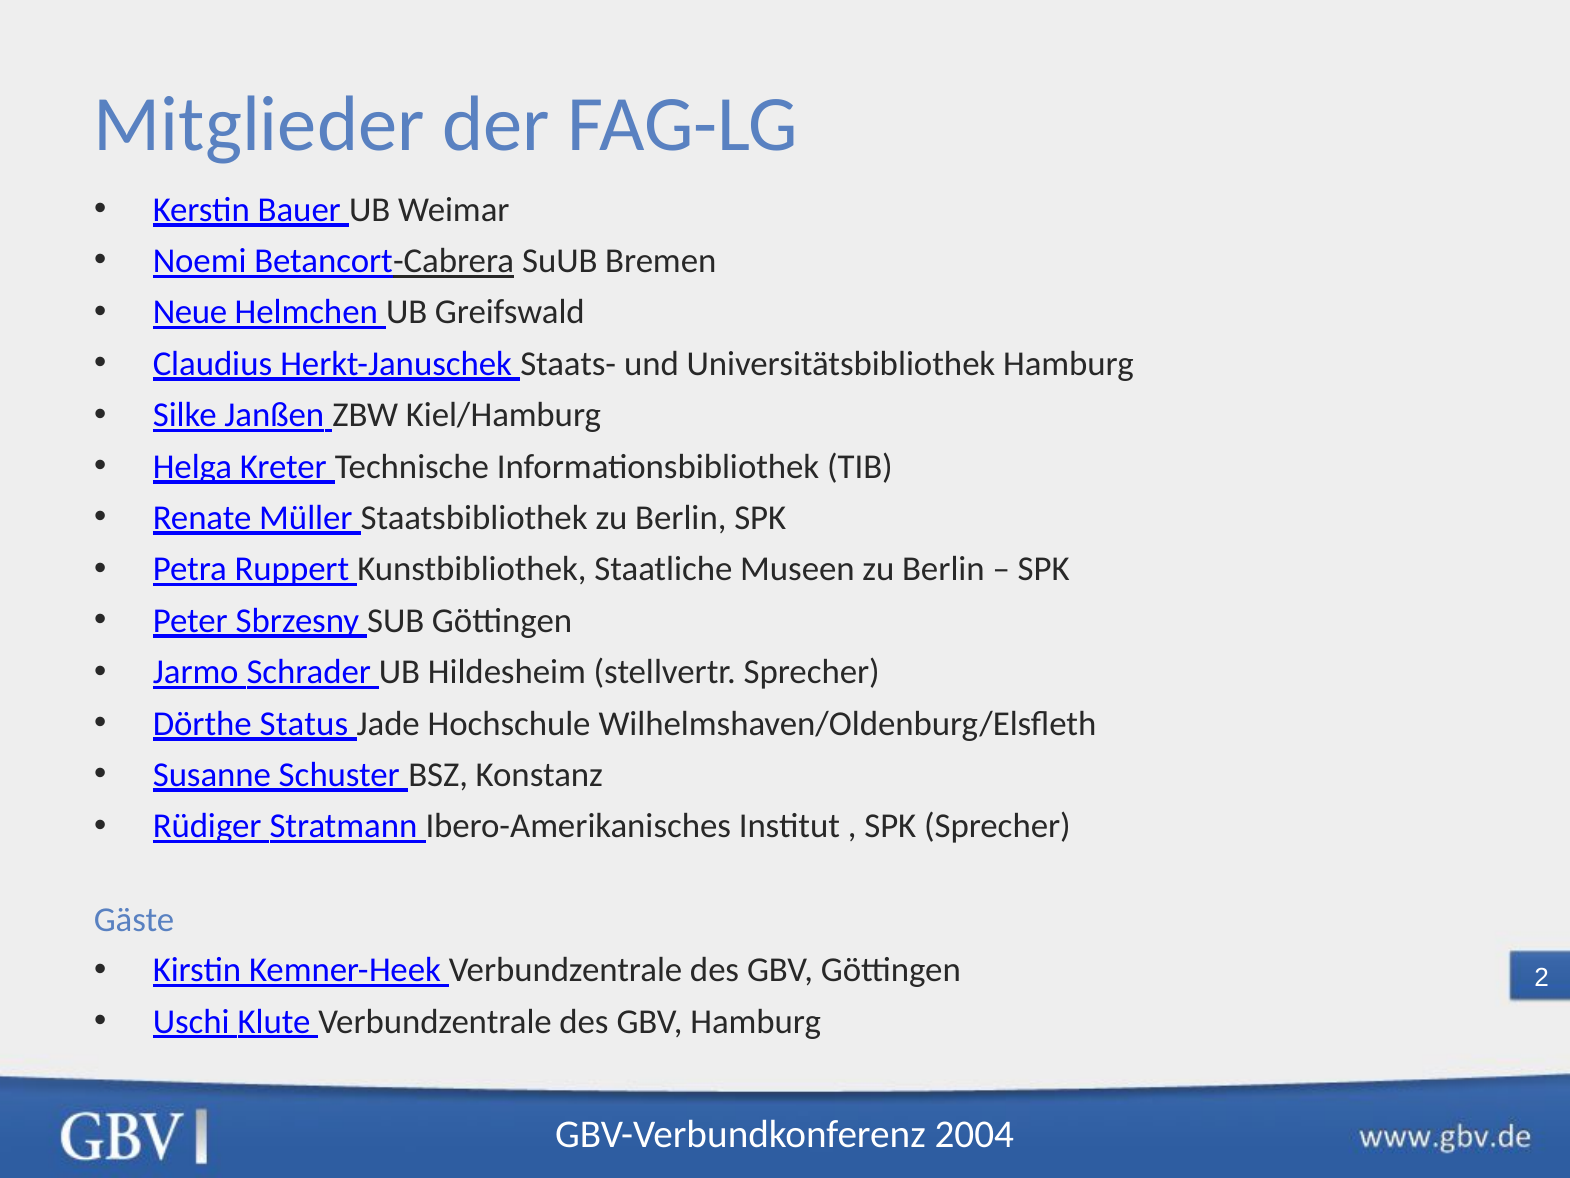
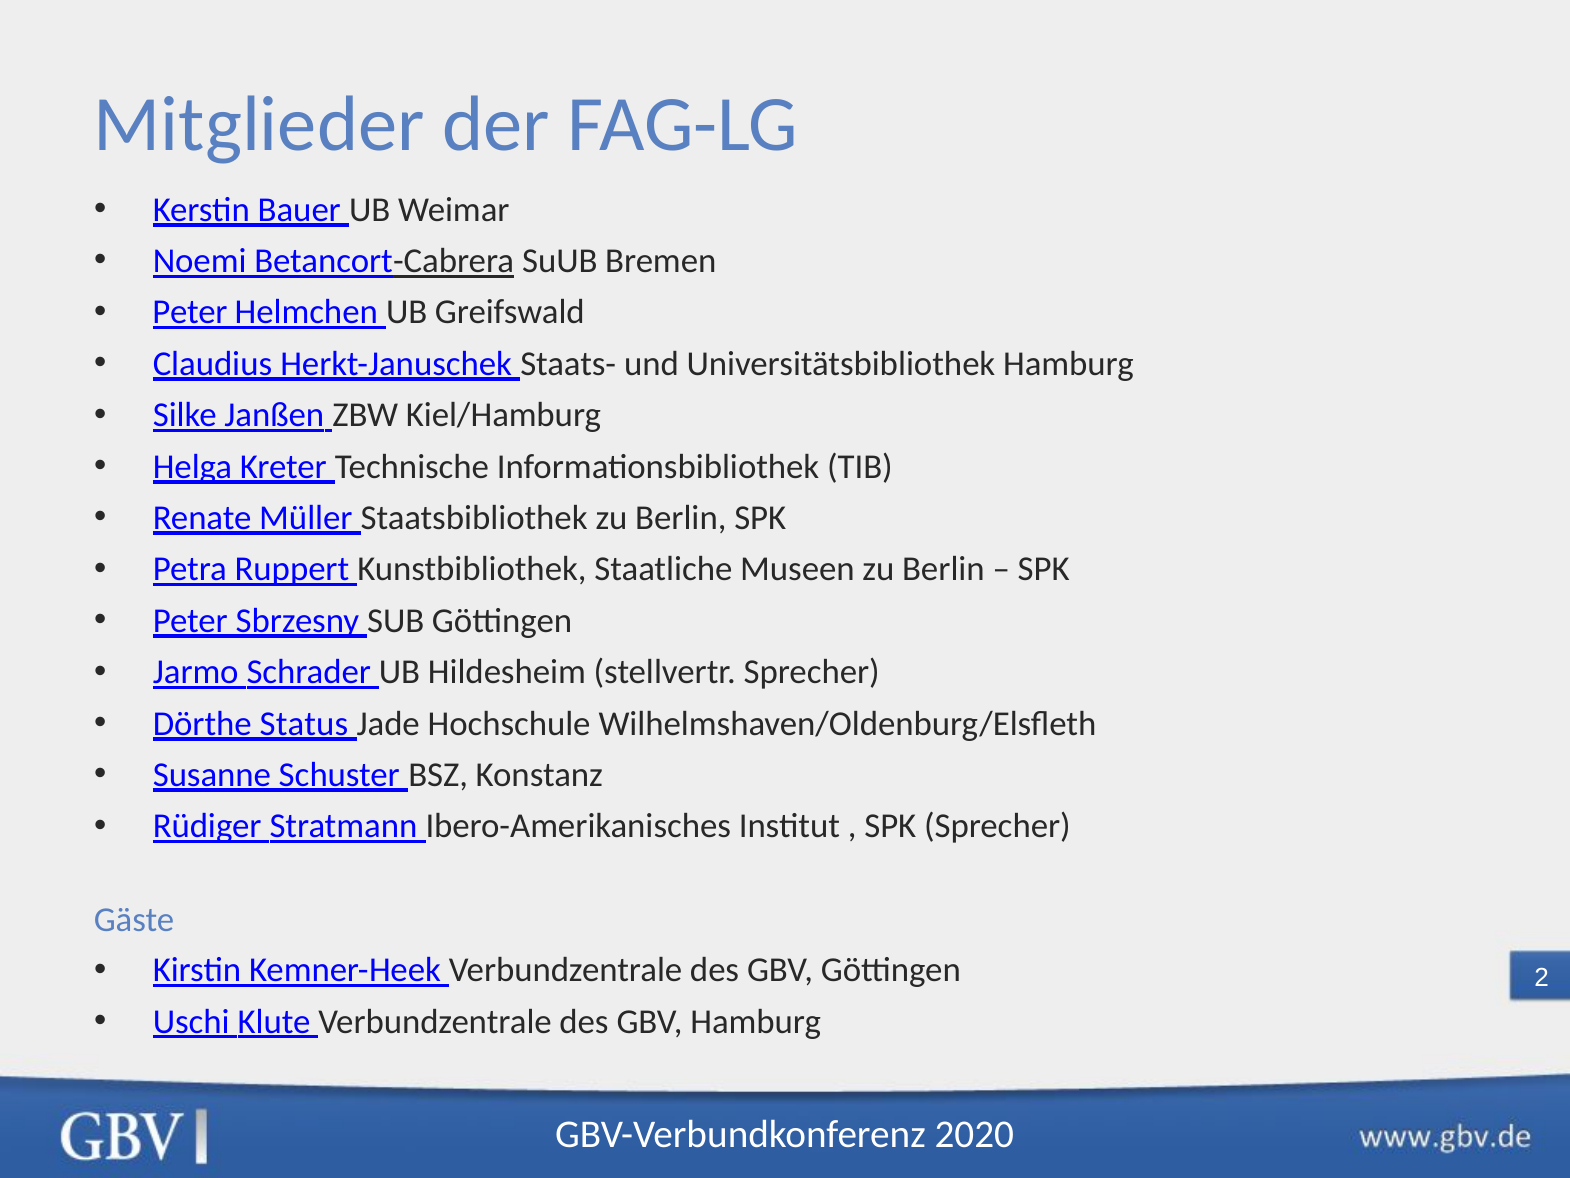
Neue at (190, 312): Neue -> Peter
2004: 2004 -> 2020
